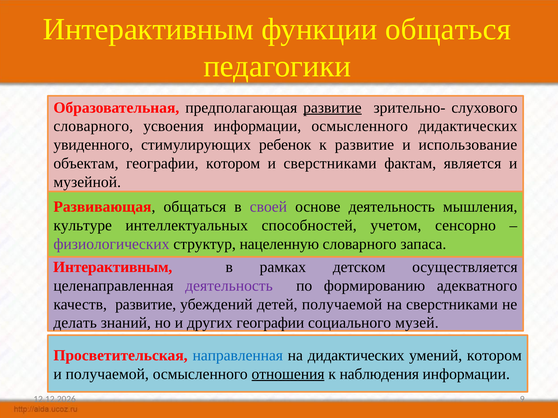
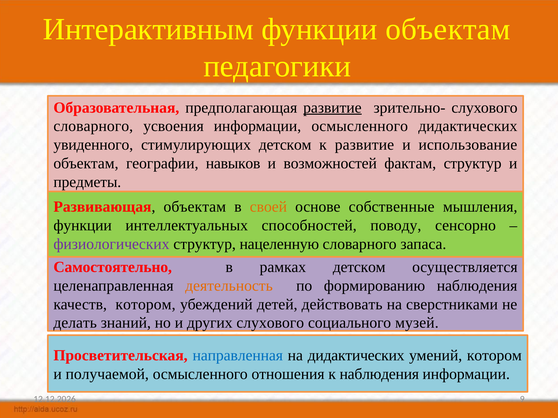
функции общаться: общаться -> объектам
стимулирующих ребенок: ребенок -> детском
географии котором: котором -> навыков
и сверстниками: сверстниками -> возможностей
фактам является: является -> структур
музейной: музейной -> предметы
Развивающая общаться: общаться -> объектам
своей colour: purple -> orange
основе деятельность: деятельность -> собственные
культуре at (83, 226): культуре -> функции
учетом: учетом -> поводу
Интерактивным at (113, 267): Интерактивным -> Самостоятельно
деятельность at (229, 286) colour: purple -> orange
формированию адекватного: адекватного -> наблюдения
качеств развитие: развитие -> котором
детей получаемой: получаемой -> действовать
других географии: географии -> слухового
отношения underline: present -> none
